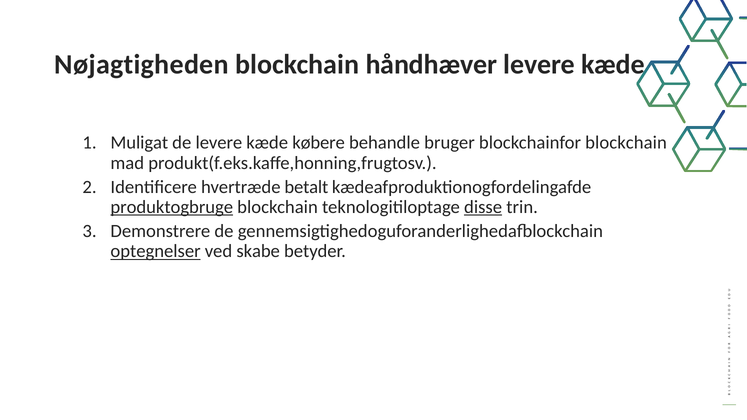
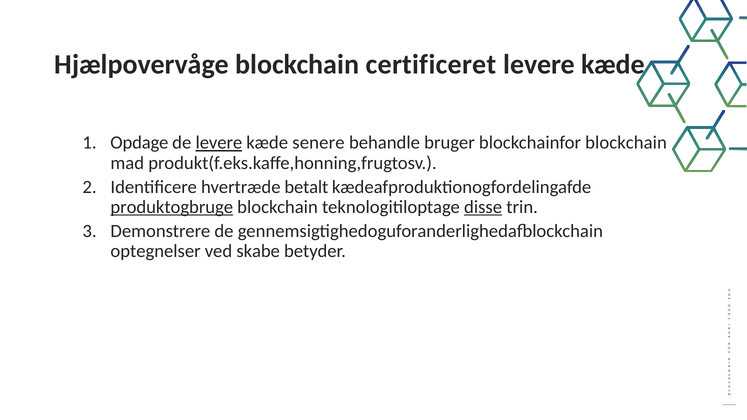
Nøjagtigheden: Nøjagtigheden -> Hjælpovervåge
håndhæver: håndhæver -> certificeret
Muligat: Muligat -> Opdage
levere at (219, 143) underline: none -> present
købere: købere -> senere
optegnelser underline: present -> none
